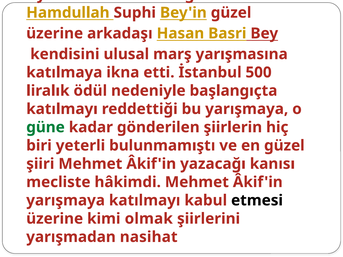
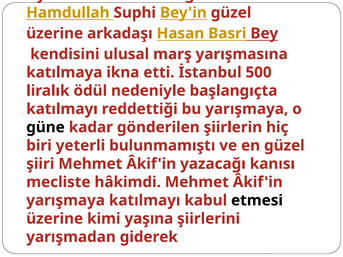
güne colour: green -> black
olmak: olmak -> yaşına
nasihat: nasihat -> giderek
